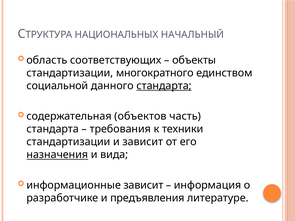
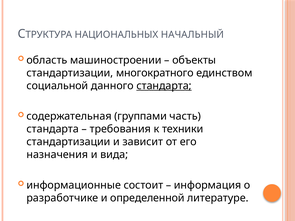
соответствующих: соответствующих -> машиностроении
объектов: объектов -> группами
назначения underline: present -> none
информационные зависит: зависит -> состоит
предъявления: предъявления -> определенной
